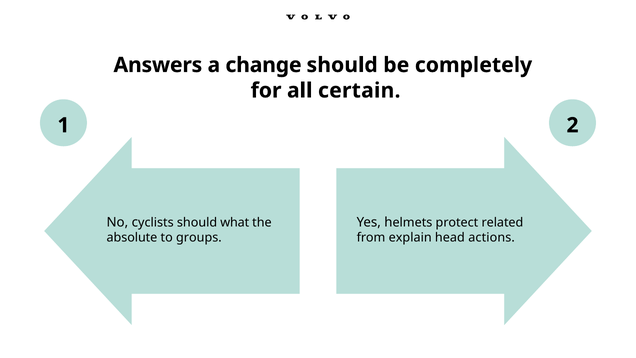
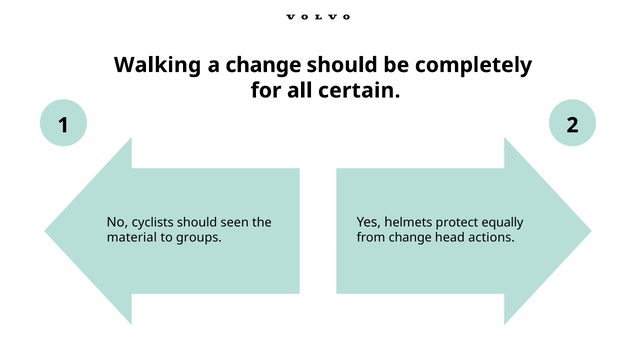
Answers: Answers -> Walking
what: what -> seen
related: related -> equally
absolute: absolute -> material
from explain: explain -> change
